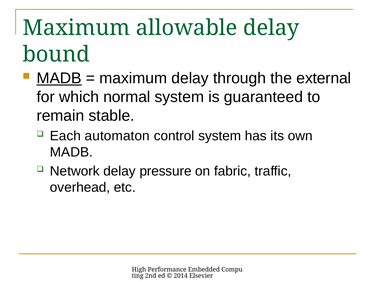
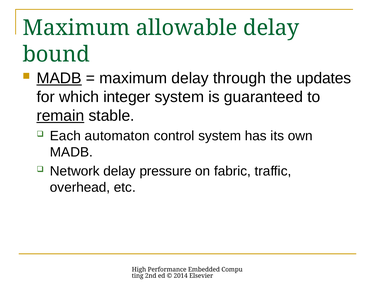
external: external -> updates
normal: normal -> integer
remain underline: none -> present
